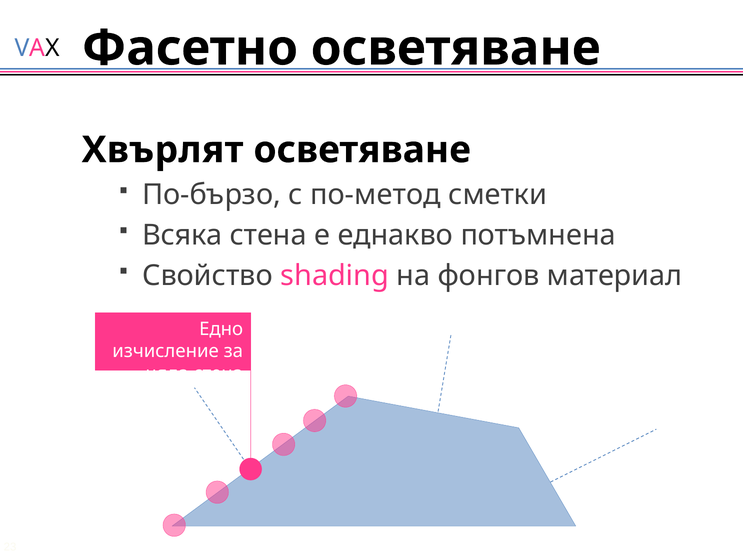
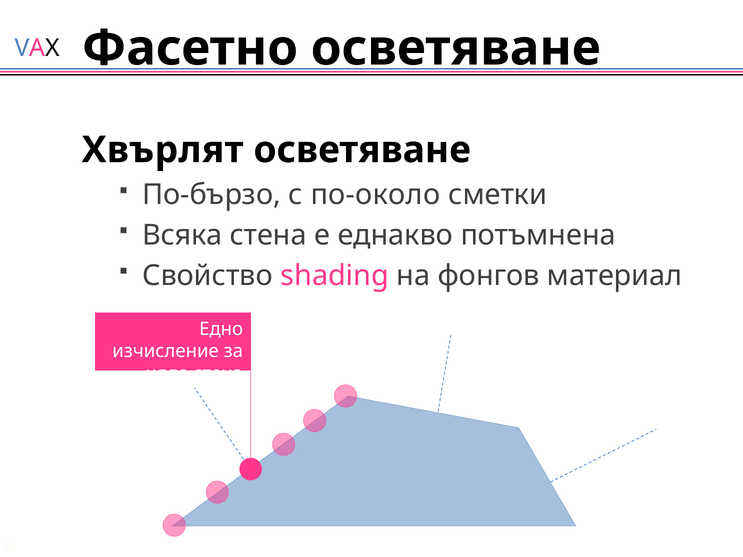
по-метод: по-метод -> по-около
